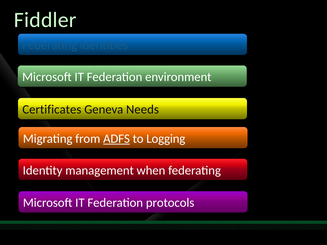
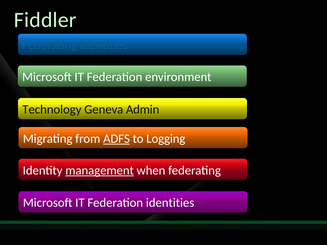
Certificates: Certificates -> Technology
Needs: Needs -> Admin
management underline: none -> present
Federation protocols: protocols -> identities
